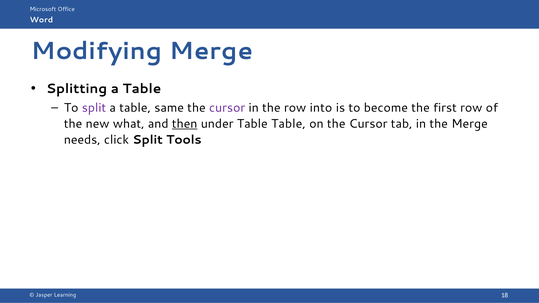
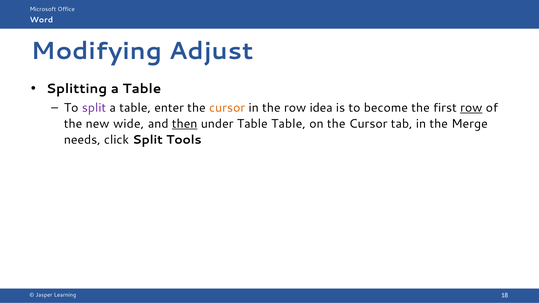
Modifying Merge: Merge -> Adjust
same: same -> enter
cursor at (227, 108) colour: purple -> orange
into: into -> idea
row at (471, 108) underline: none -> present
what: what -> wide
